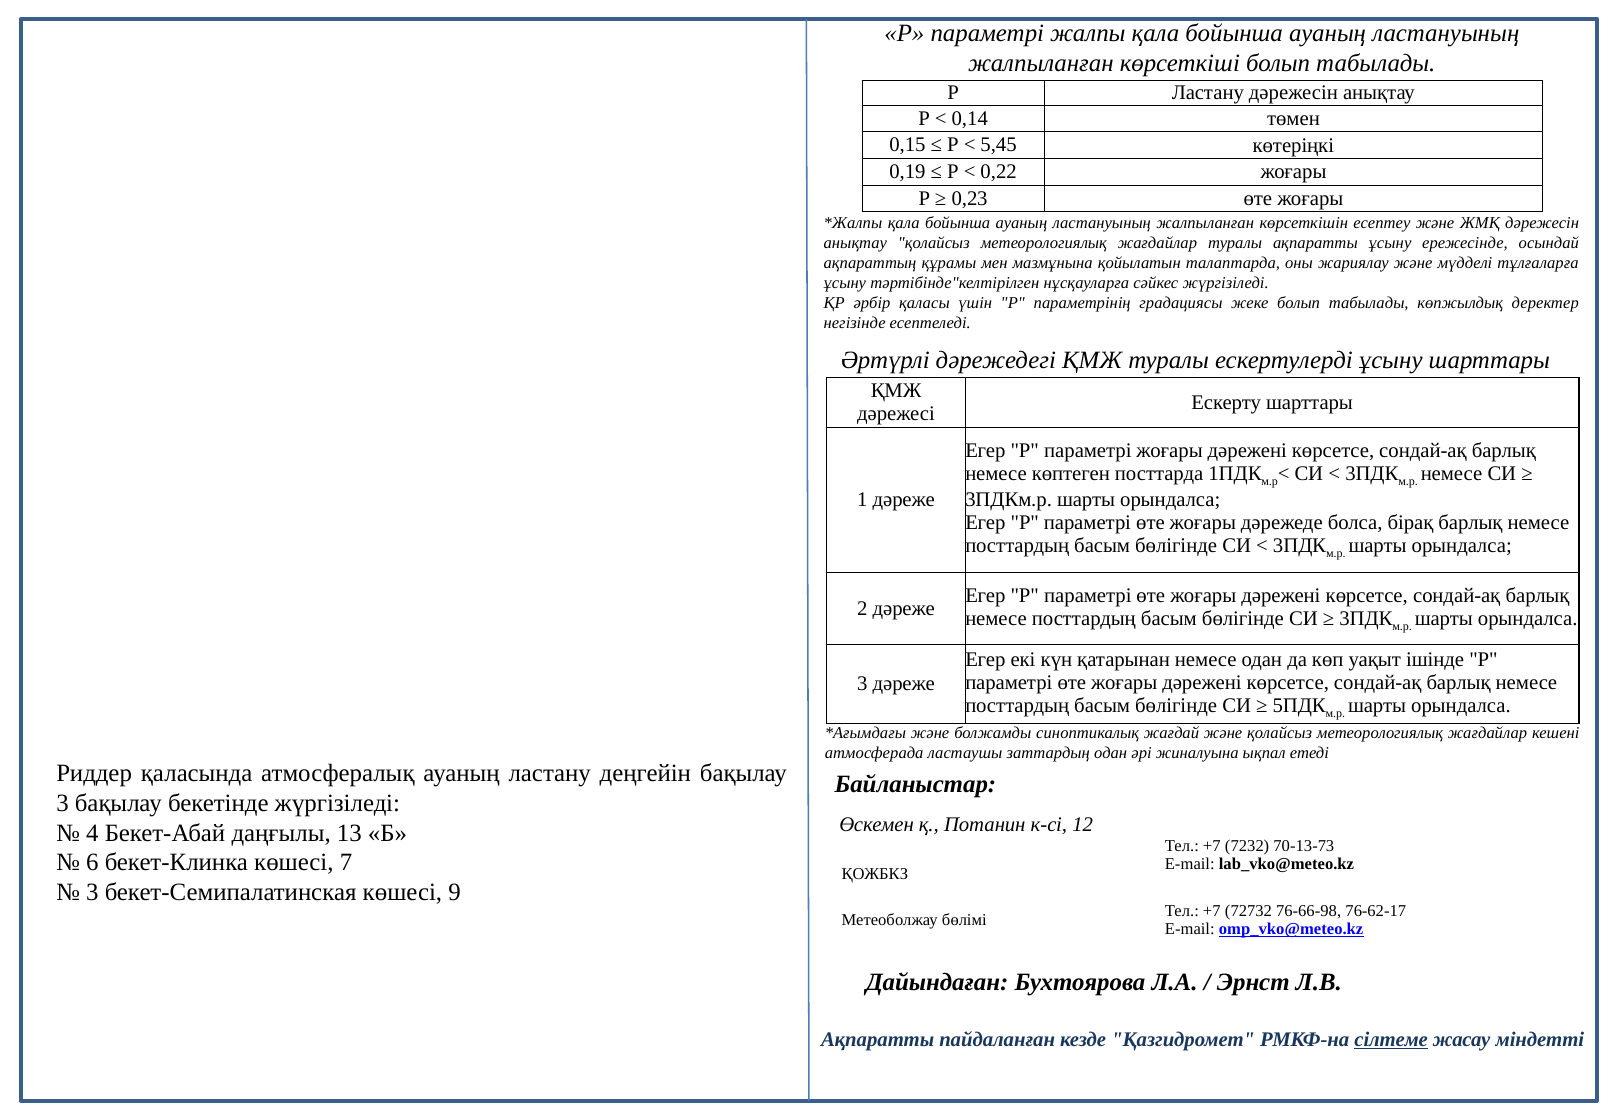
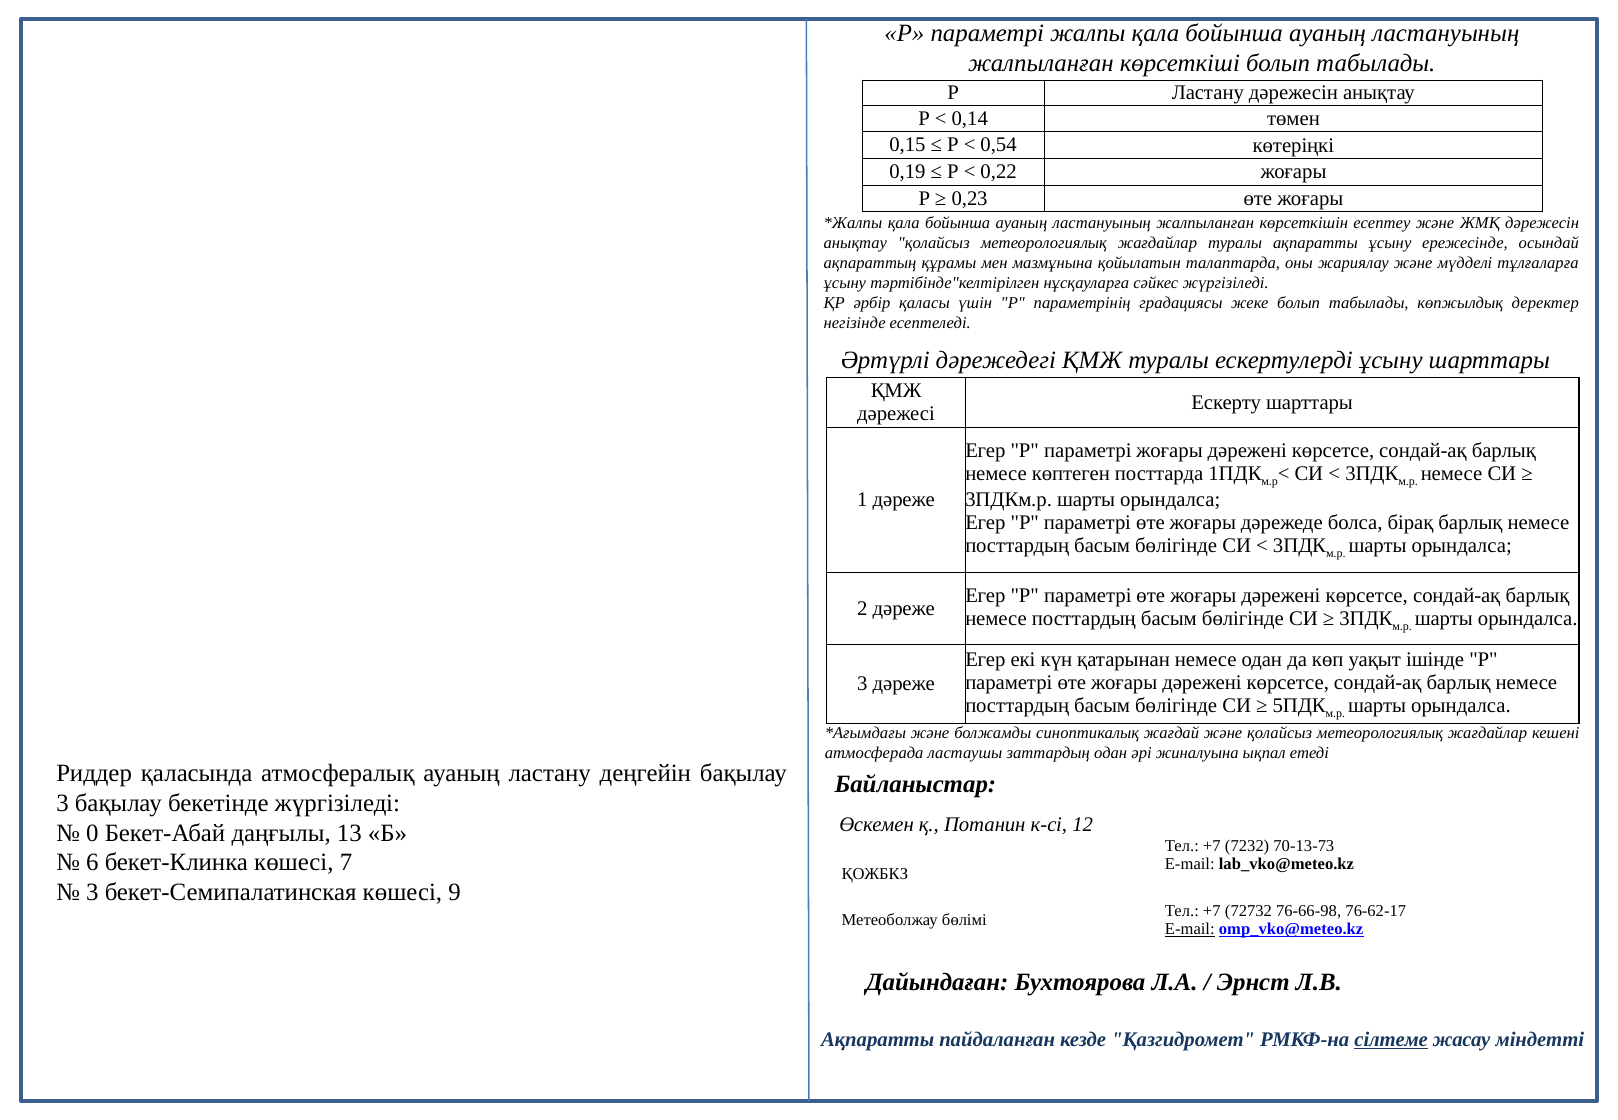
5,45: 5,45 -> 0,54
4: 4 -> 0
E-mail at (1190, 929) underline: none -> present
